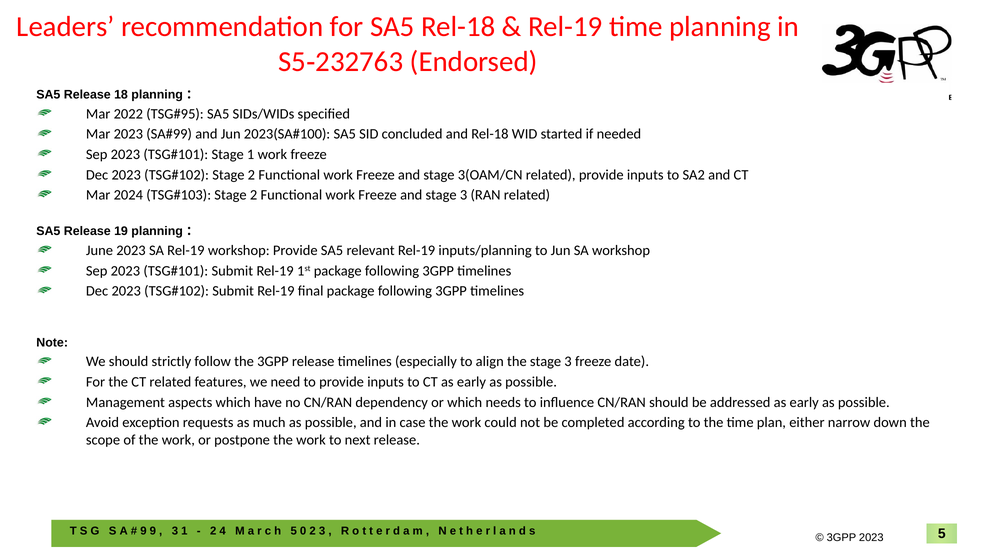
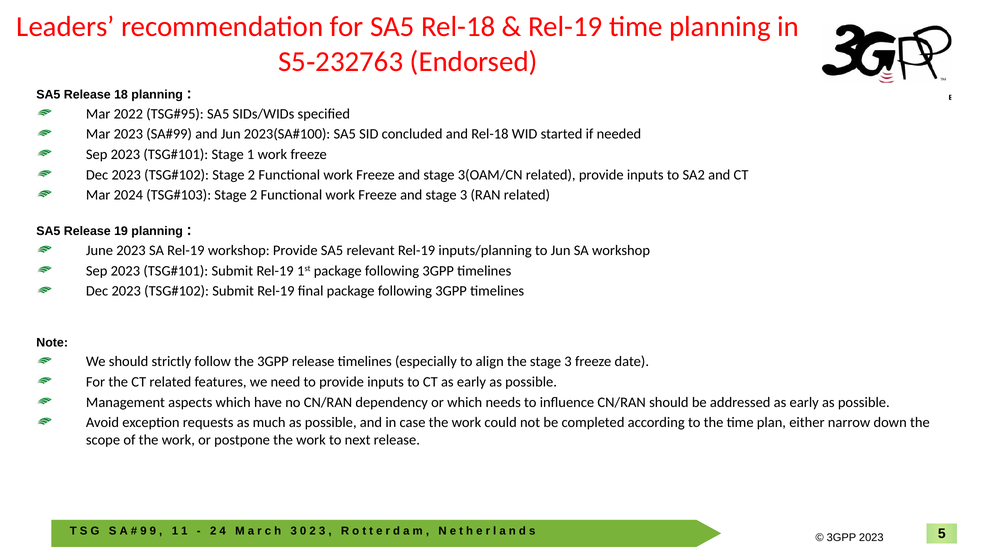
3 at (175, 530): 3 -> 1
5 at (294, 530): 5 -> 3
